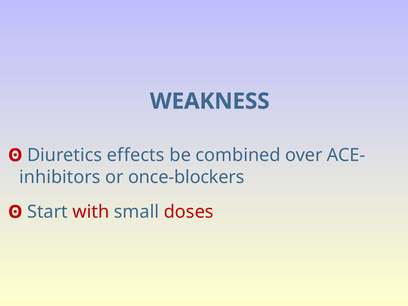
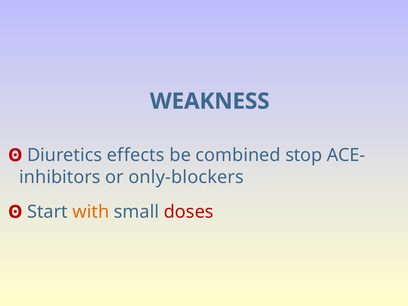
over: over -> stop
once-blockers: once-blockers -> only-blockers
with colour: red -> orange
